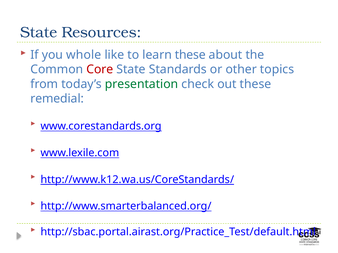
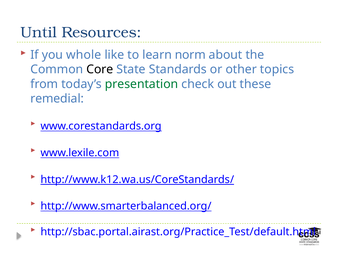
State at (39, 33): State -> Until
learn these: these -> norm
Core colour: red -> black
